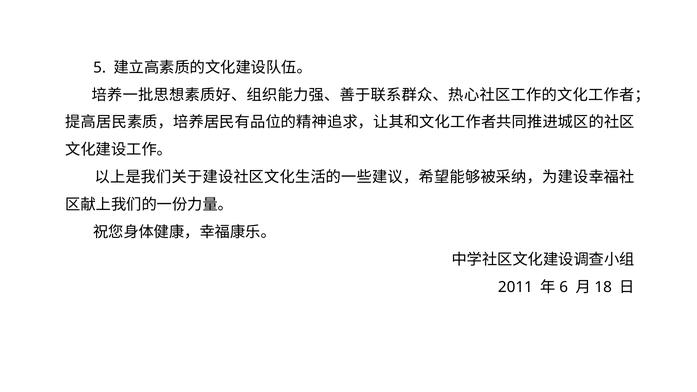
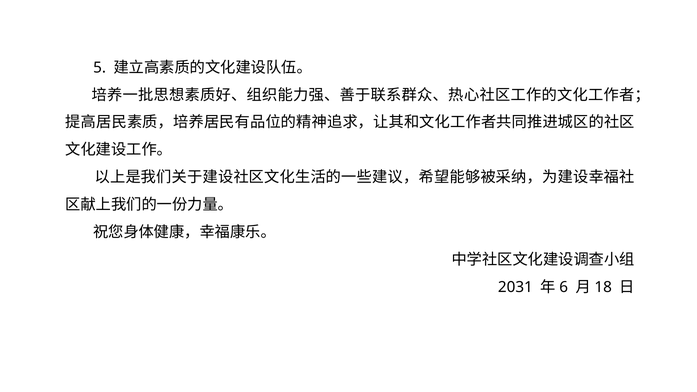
2011: 2011 -> 2031
